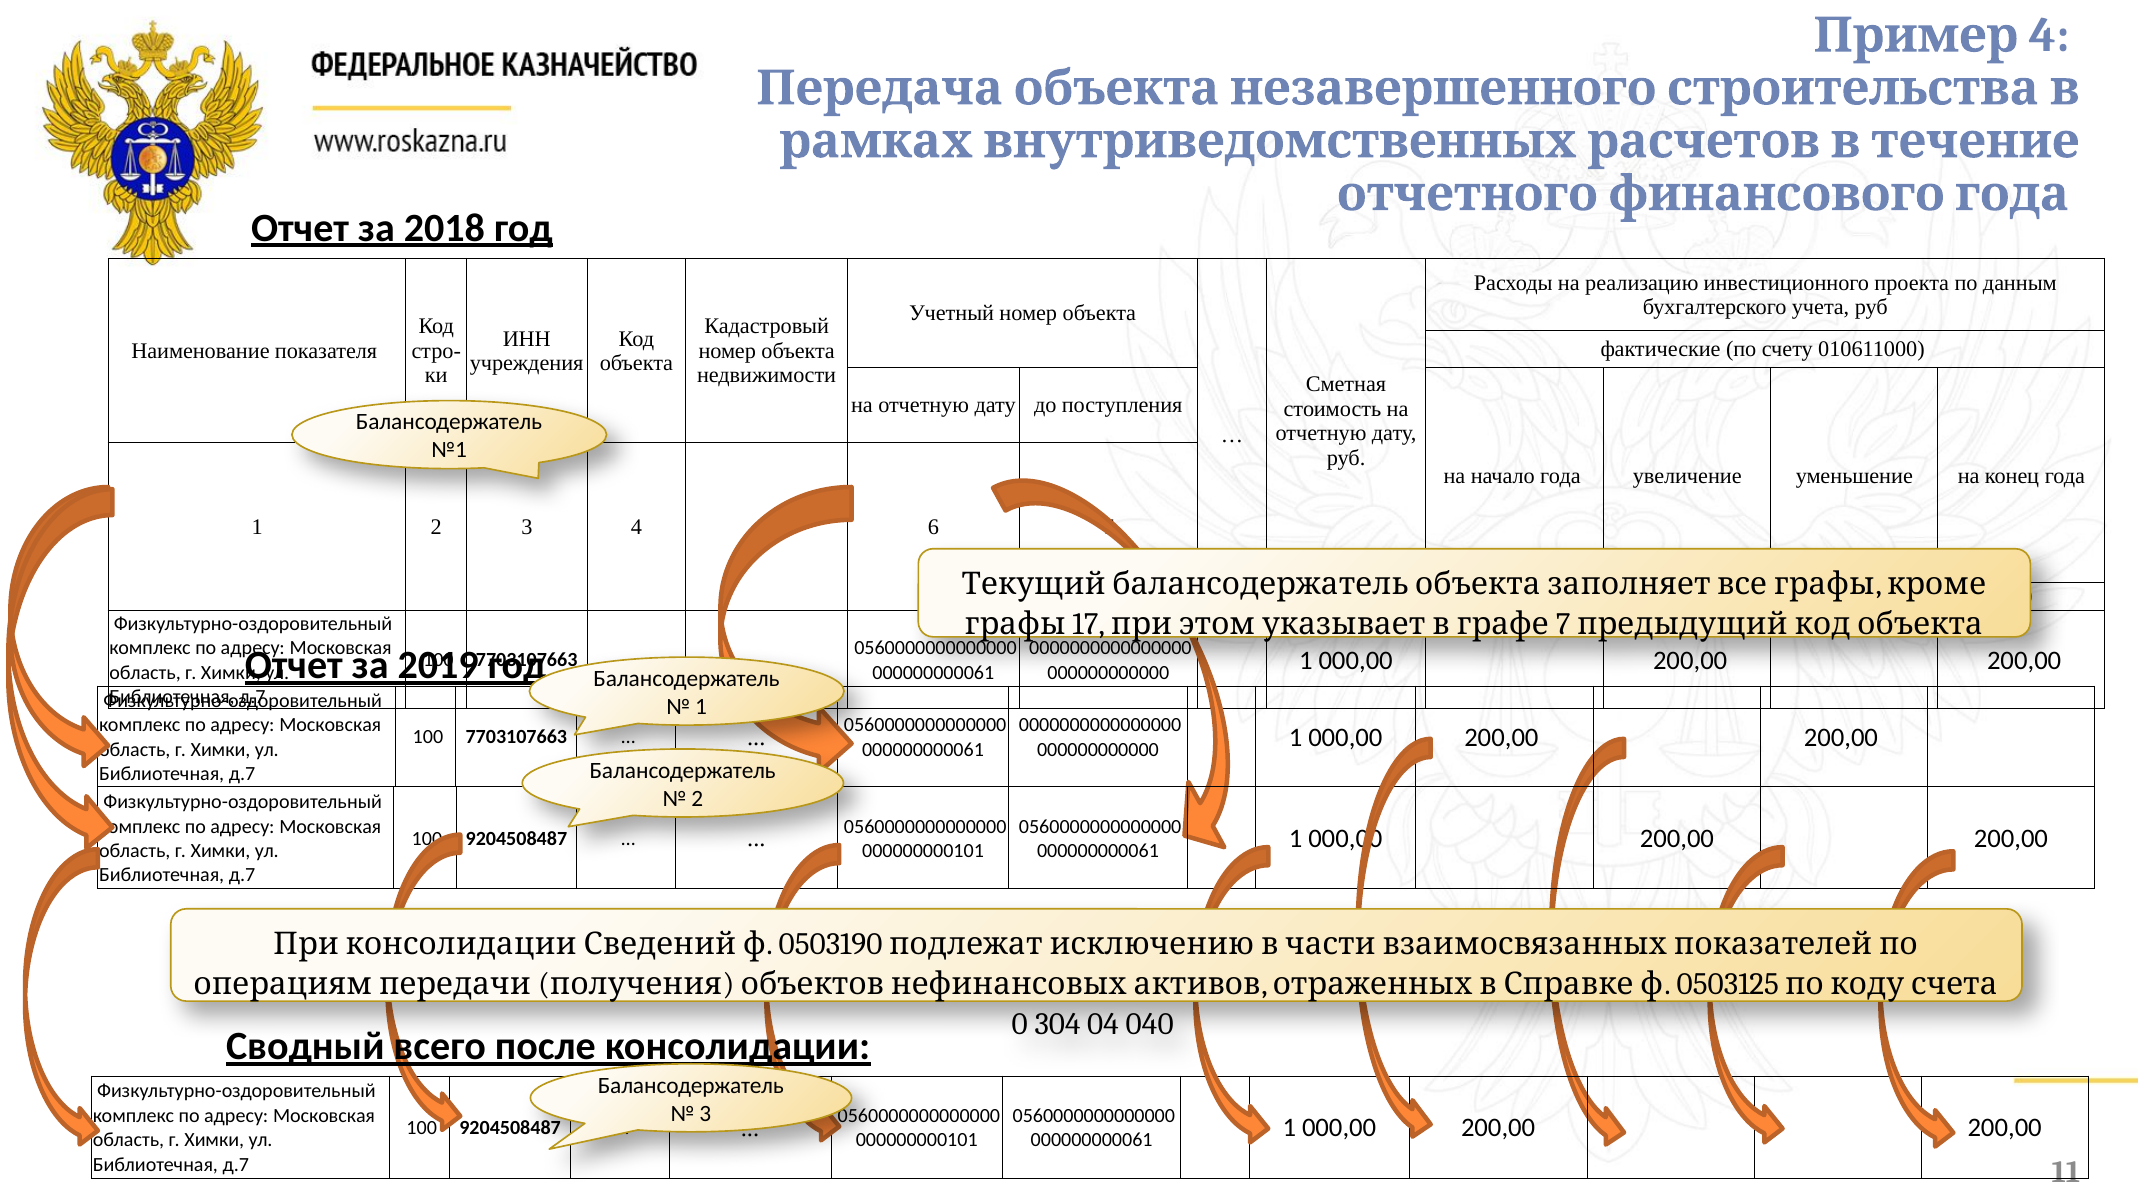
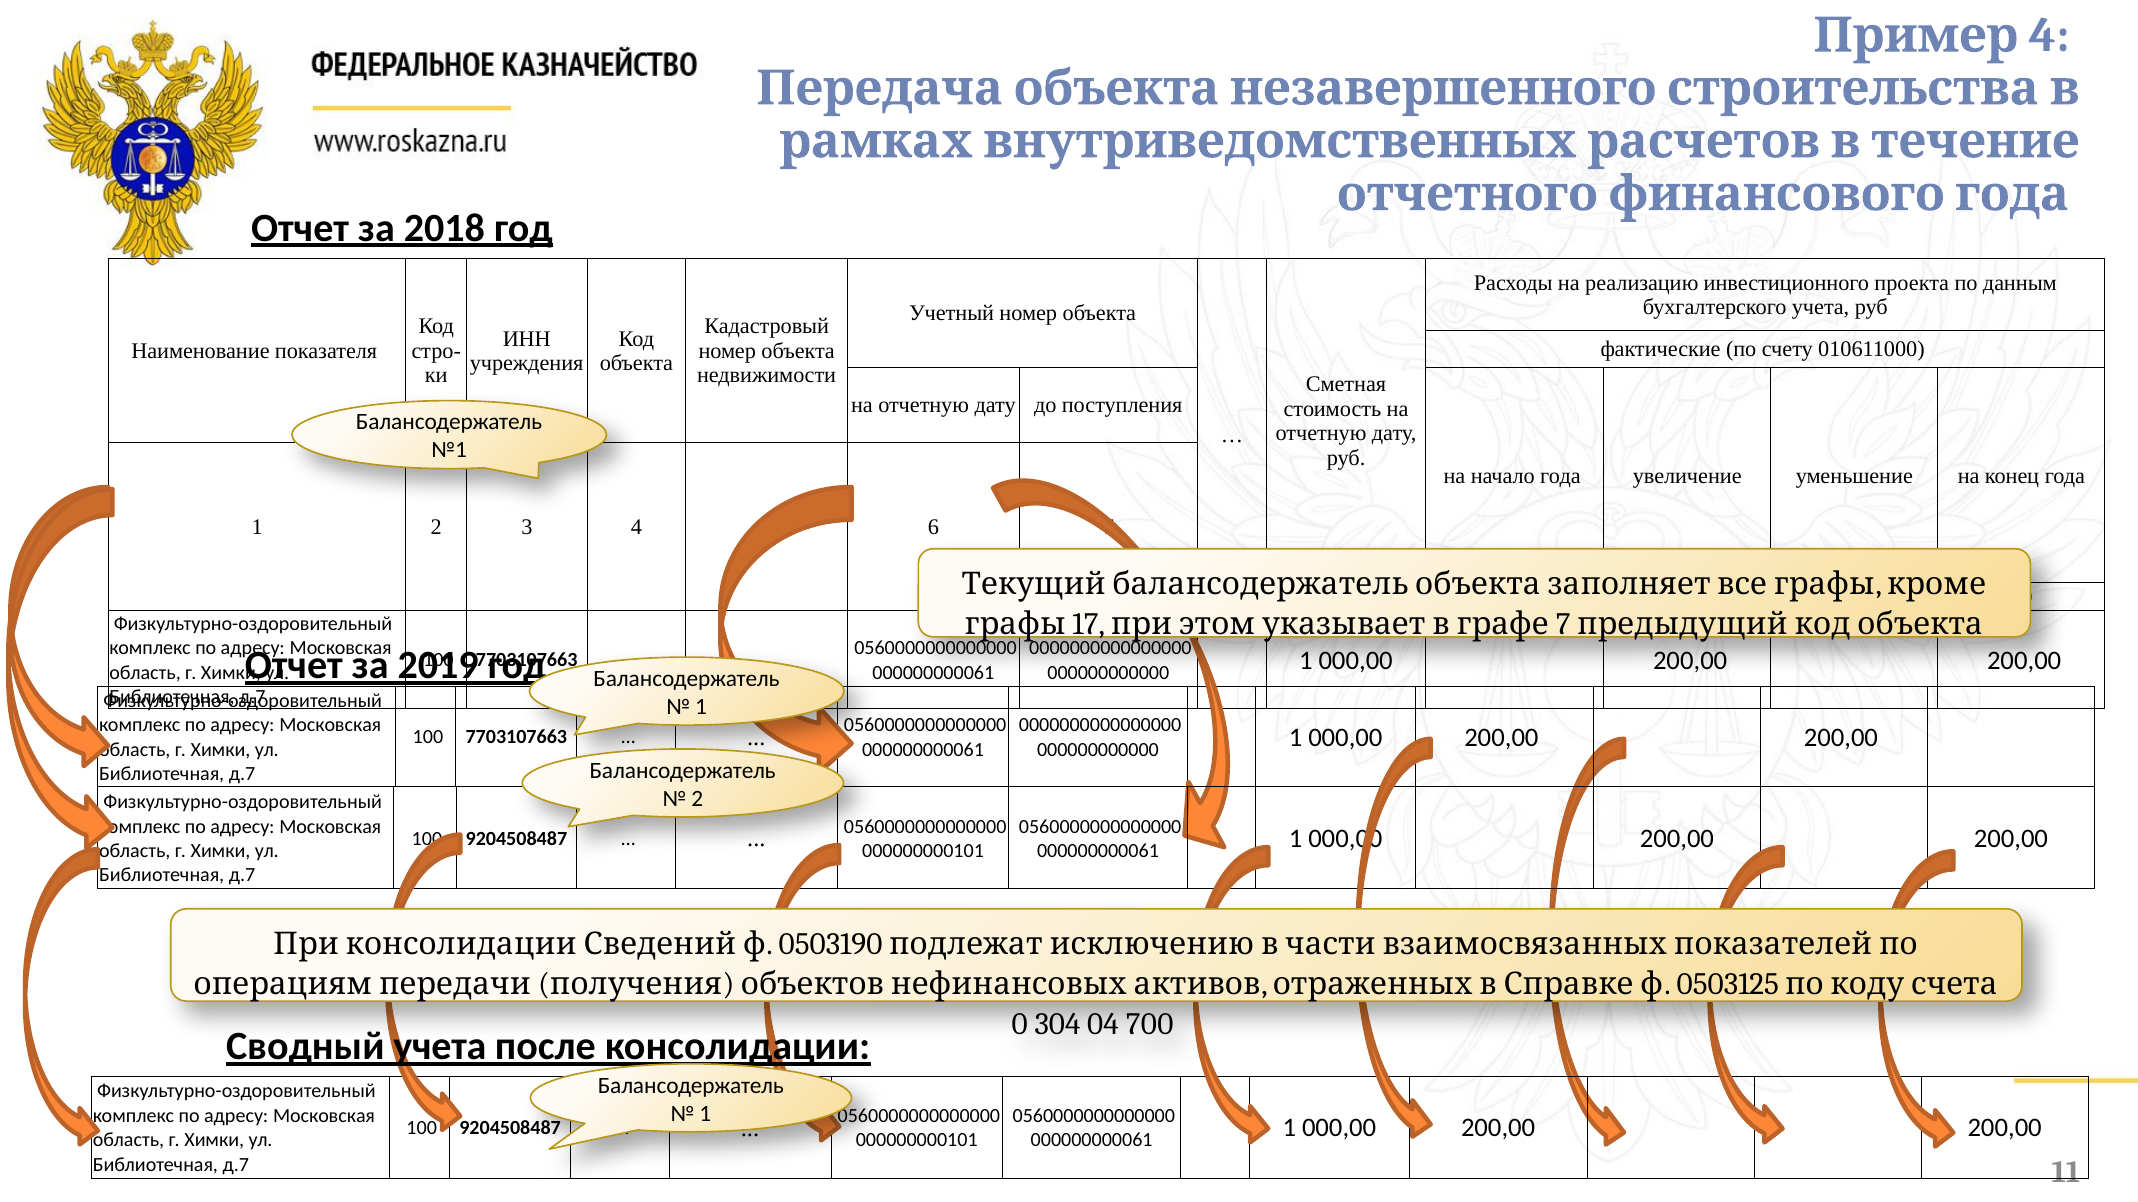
040: 040 -> 700
Сводный всего: всего -> учета
3 at (705, 1114): 3 -> 1
